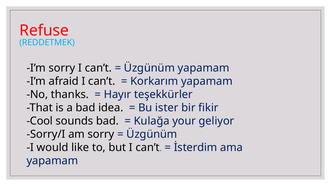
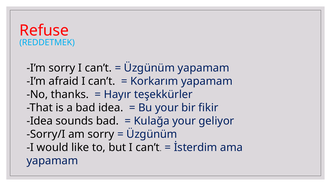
Bu ister: ister -> your
Cool at (40, 121): Cool -> Idea
